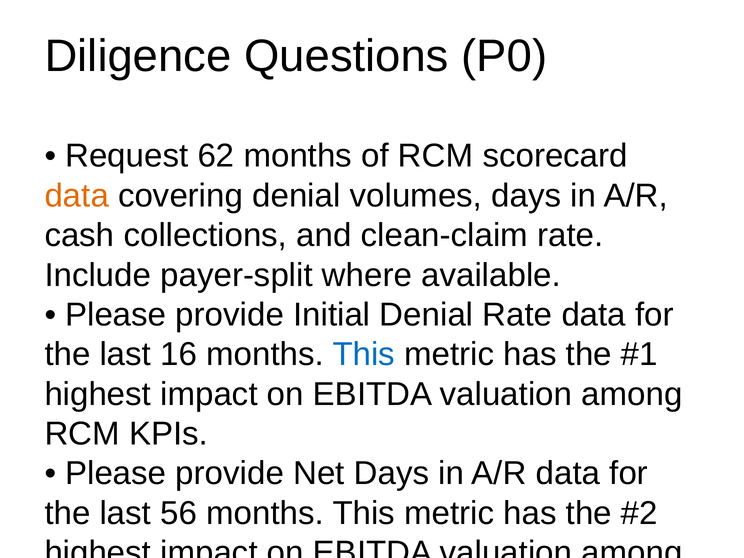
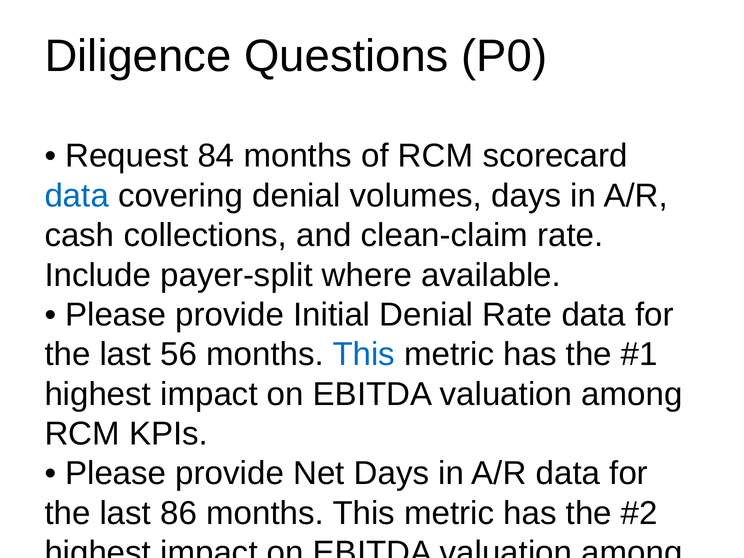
62: 62 -> 84
data at (77, 196) colour: orange -> blue
16: 16 -> 56
56: 56 -> 86
